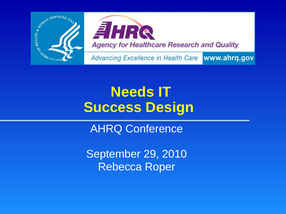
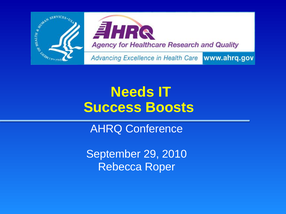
Design: Design -> Boosts
